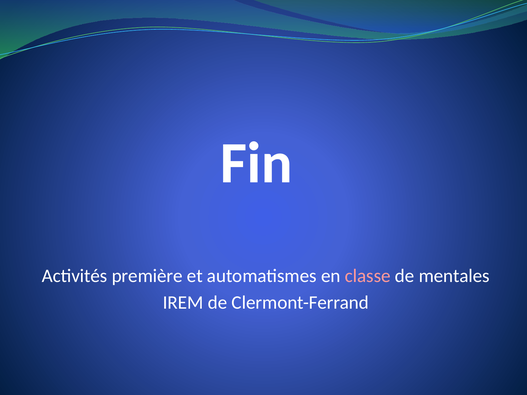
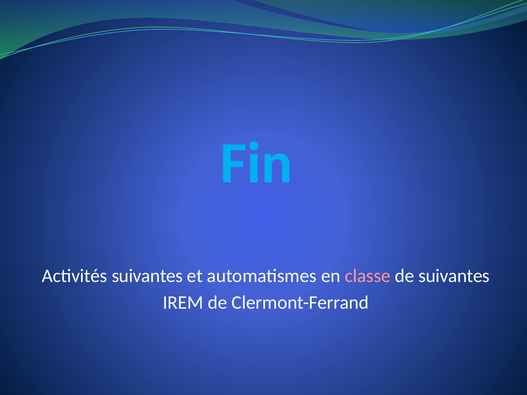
Fin colour: white -> light blue
Activités première: première -> suivantes
de mentales: mentales -> suivantes
